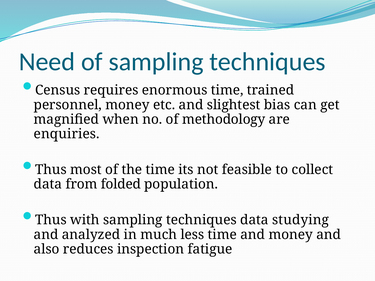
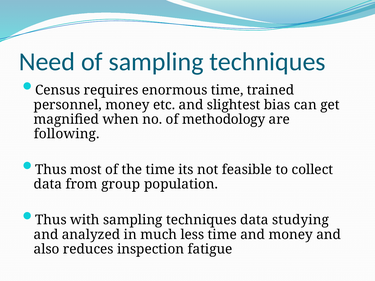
enquiries: enquiries -> following
folded: folded -> group
